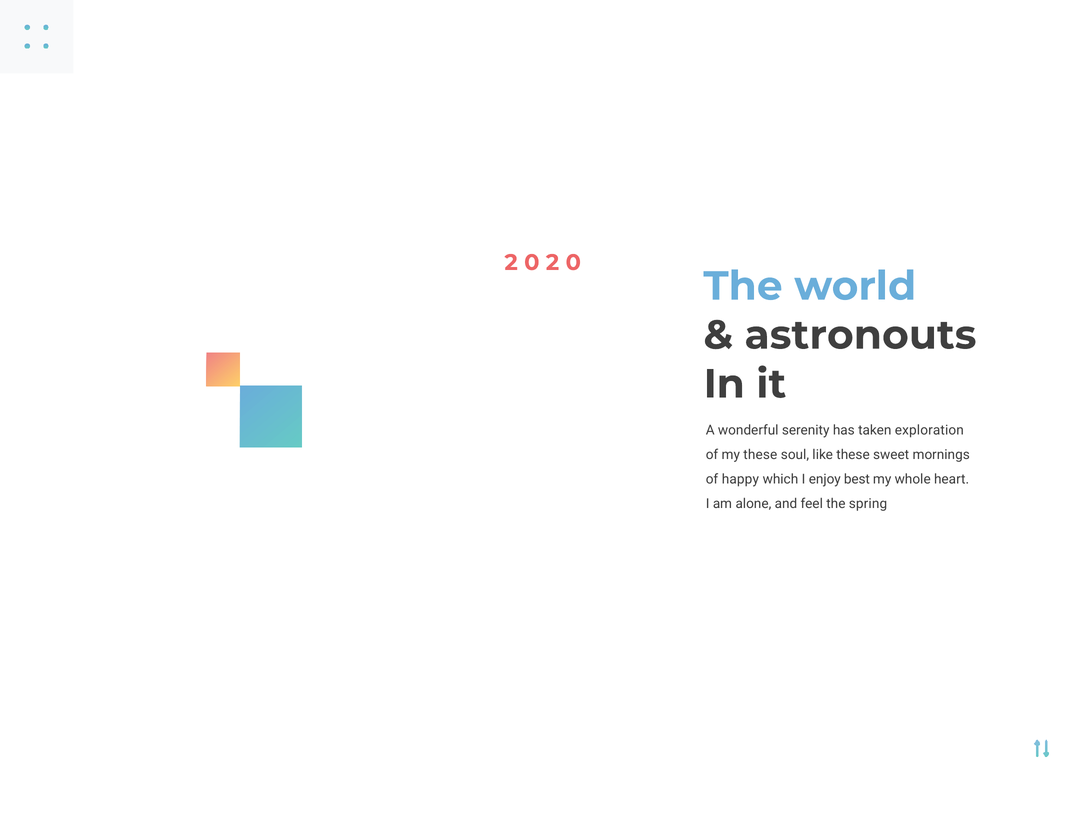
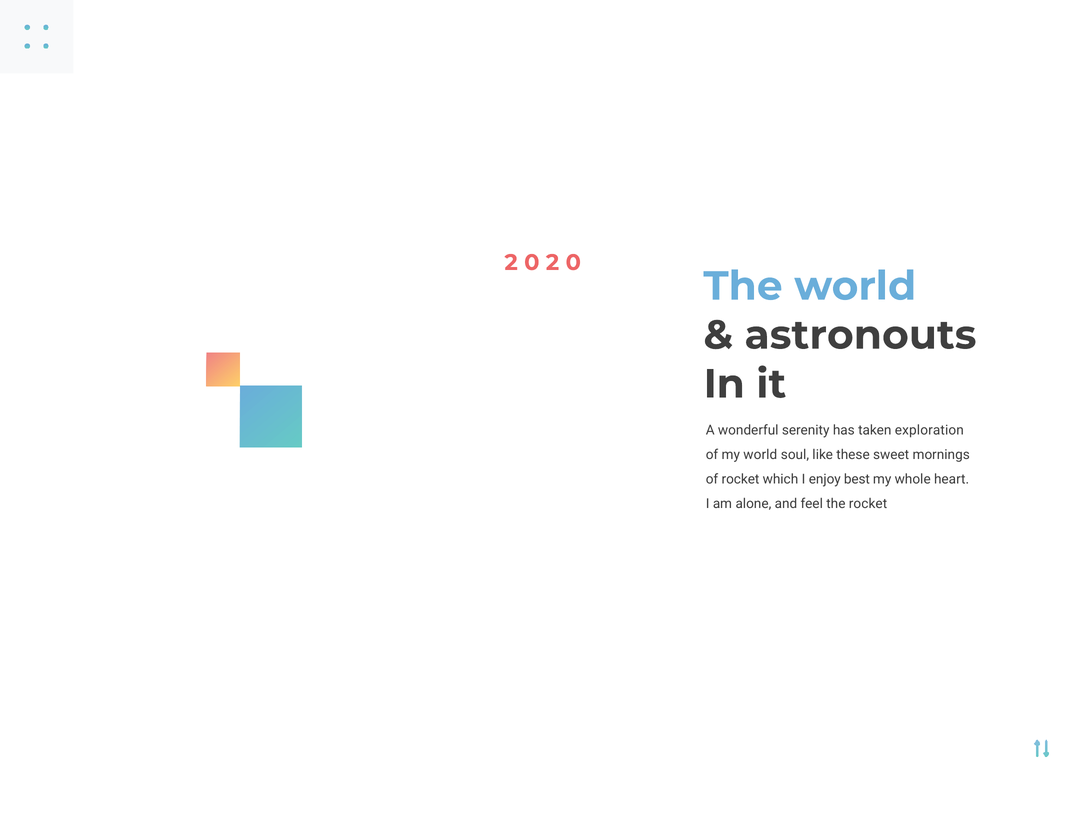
my these: these -> world
of happy: happy -> rocket
the spring: spring -> rocket
